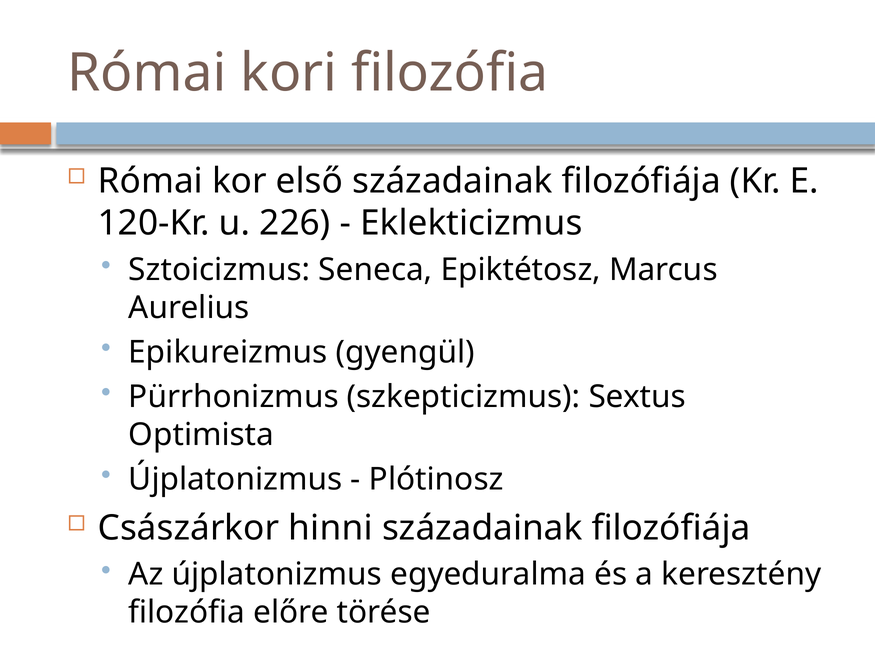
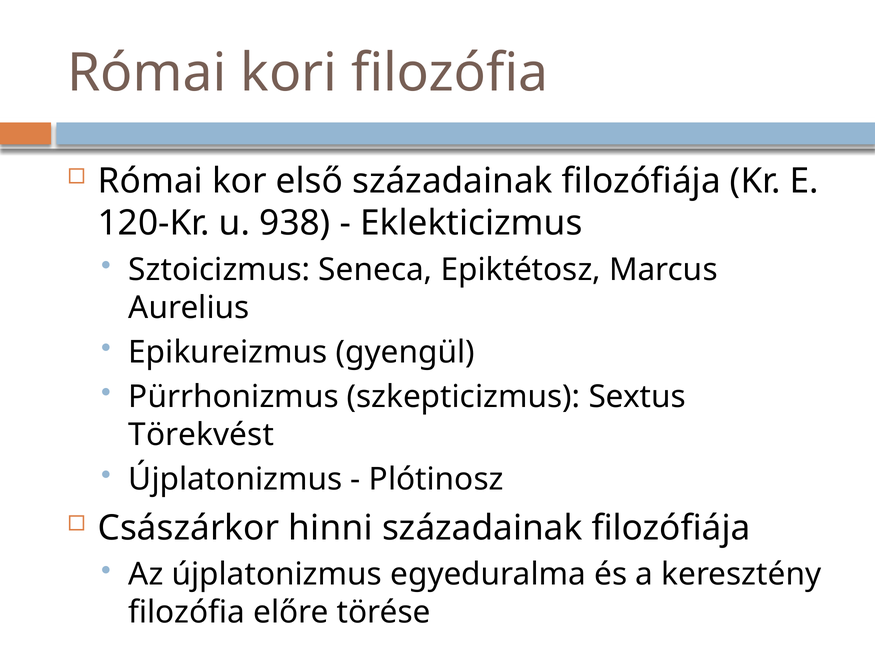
226: 226 -> 938
Optimista: Optimista -> Törekvést
